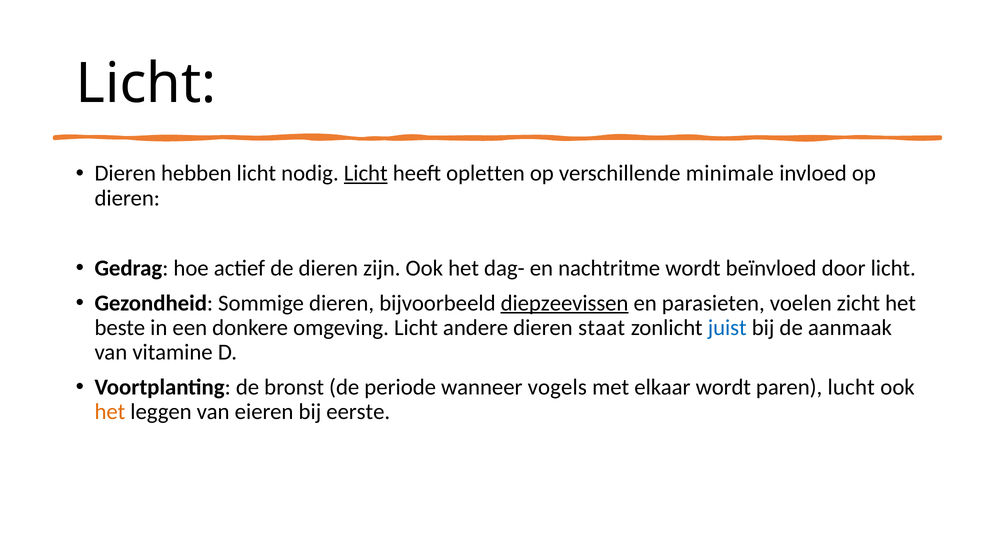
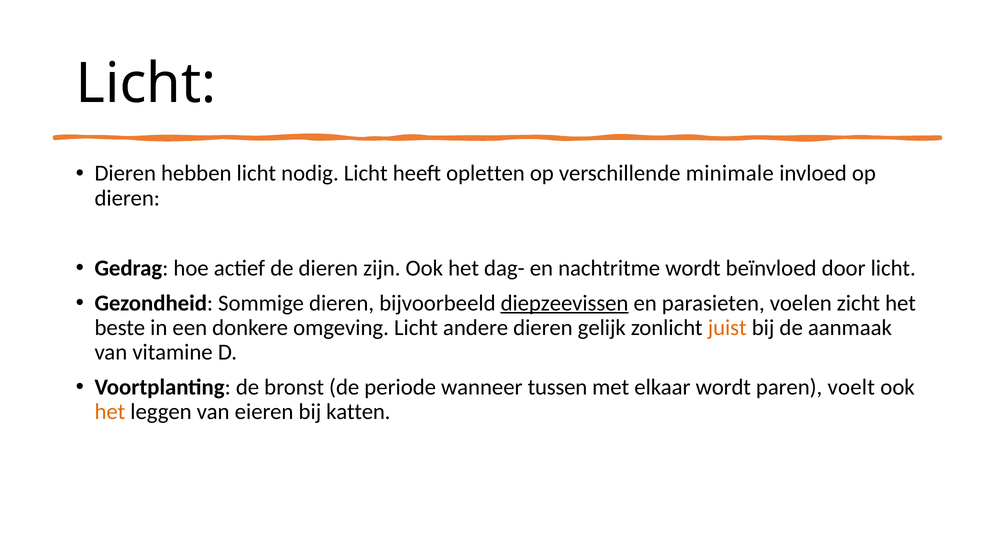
Licht at (366, 173) underline: present -> none
staat: staat -> gelijk
juist colour: blue -> orange
vogels: vogels -> tussen
lucht: lucht -> voelt
eerste: eerste -> katten
